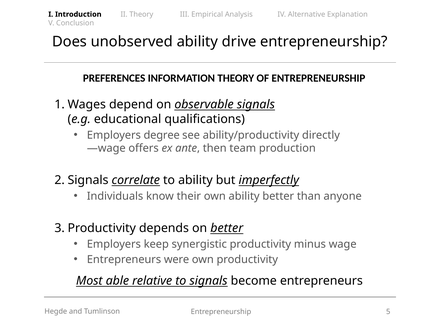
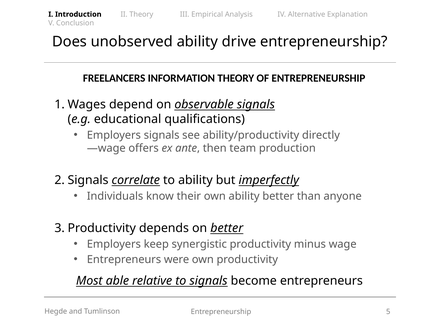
PREFERENCES: PREFERENCES -> FREELANCERS
Employers degree: degree -> signals
